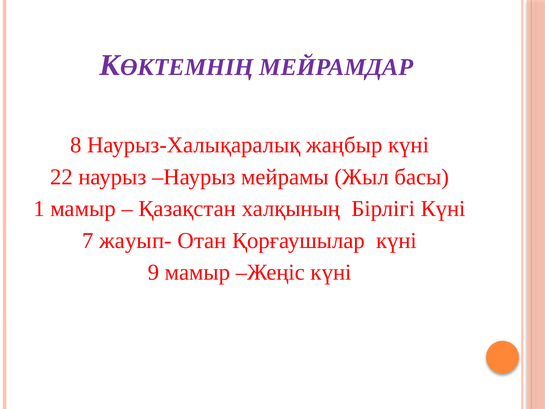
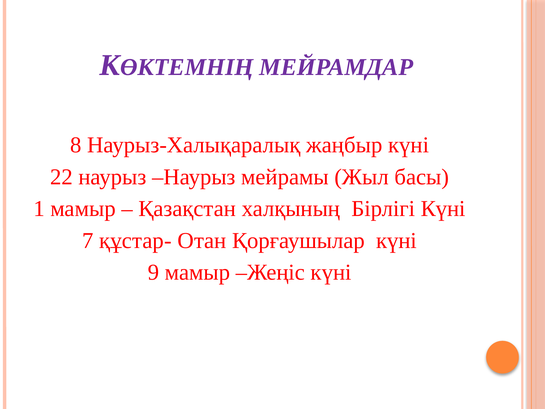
жауып-: жауып- -> құстар-
